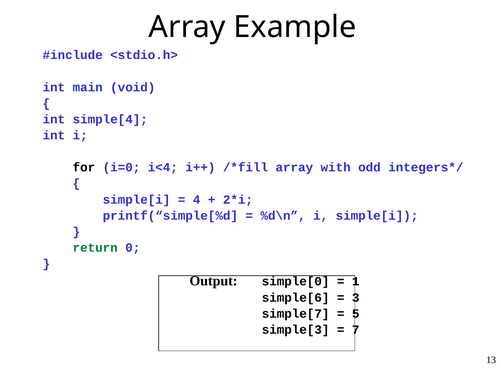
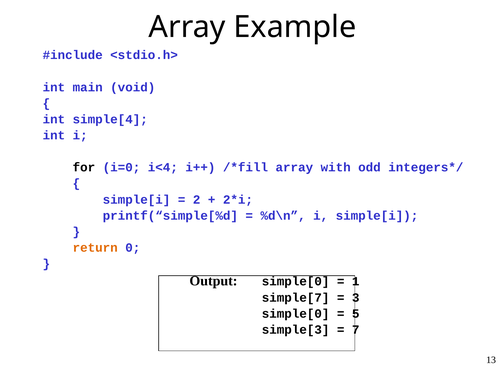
4: 4 -> 2
return colour: green -> orange
simple[6: simple[6 -> simple[7
simple[7 at (296, 313): simple[7 -> simple[0
